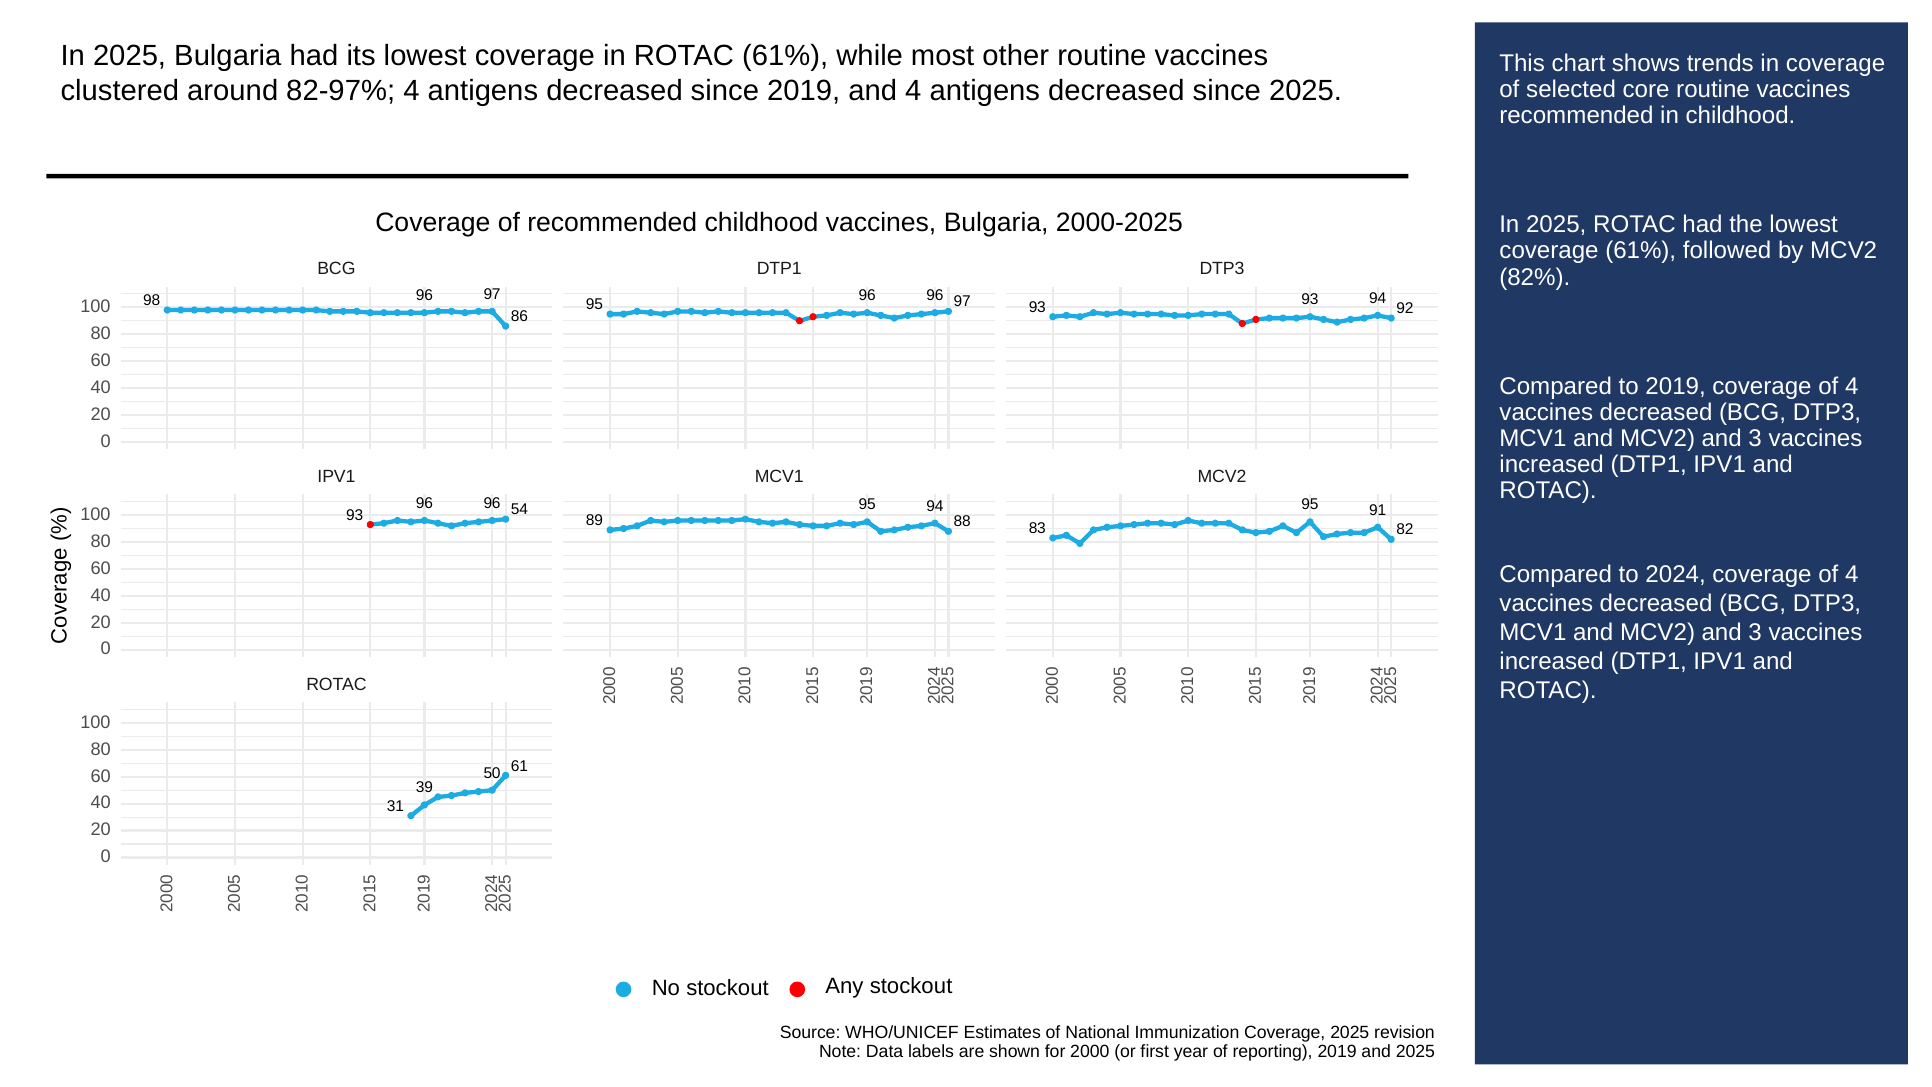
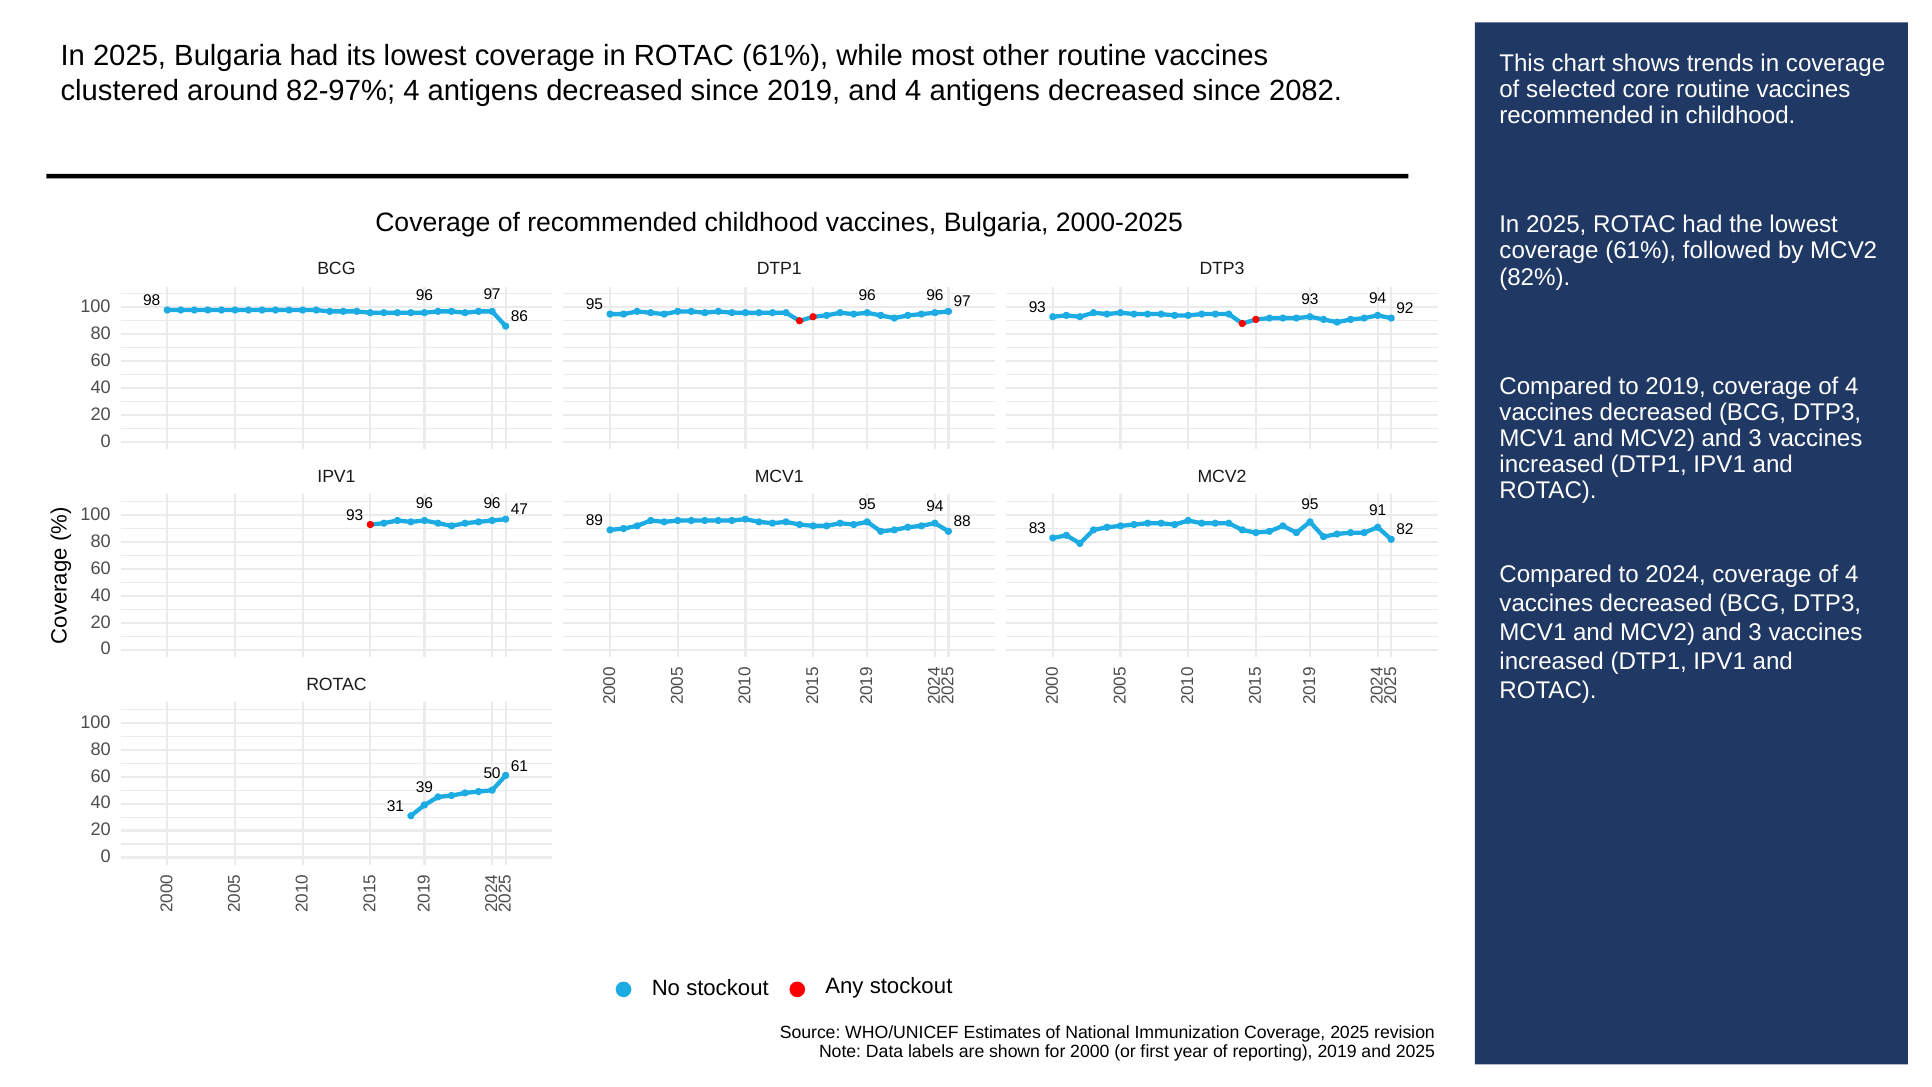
since 2025: 2025 -> 2082
54: 54 -> 47
